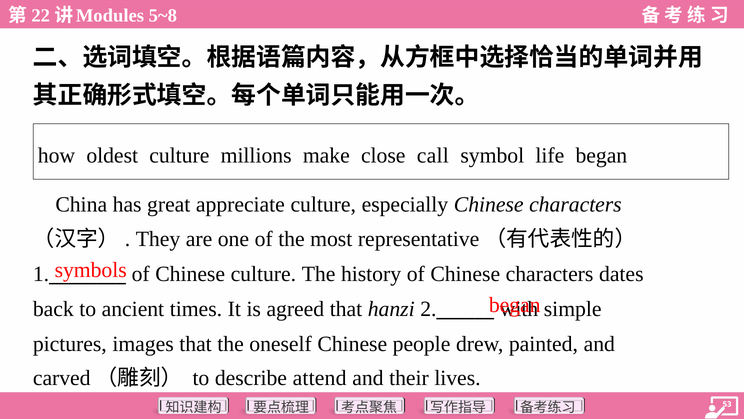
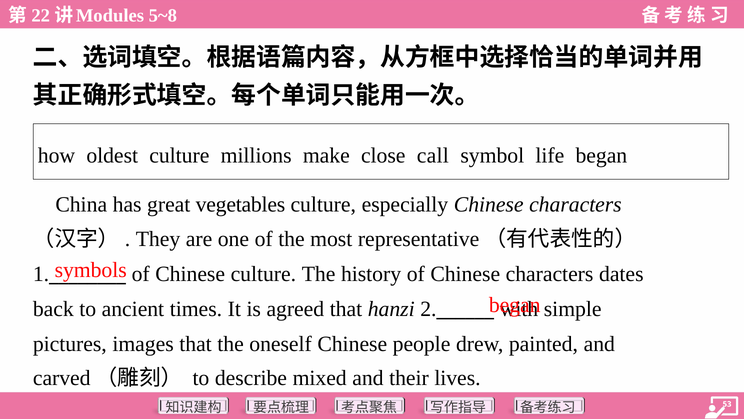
appreciate: appreciate -> vegetables
attend: attend -> mixed
